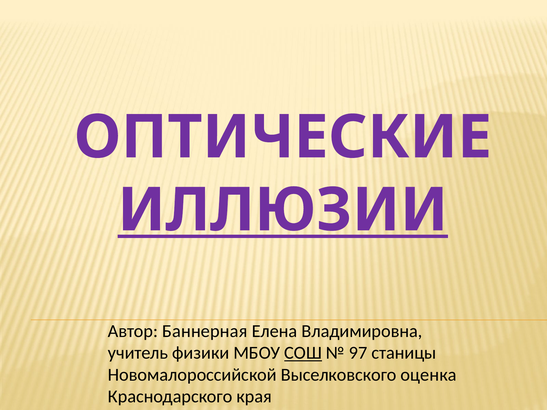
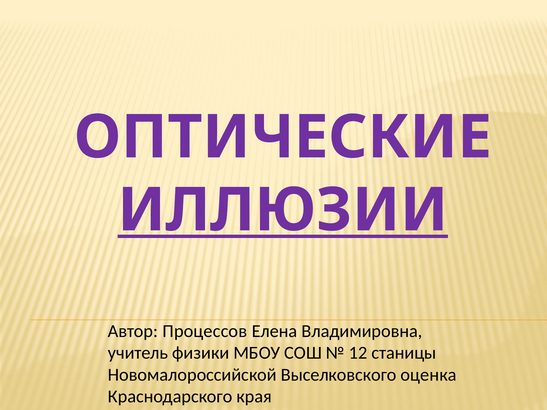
Баннерная: Баннерная -> Процессов
СОШ underline: present -> none
97: 97 -> 12
